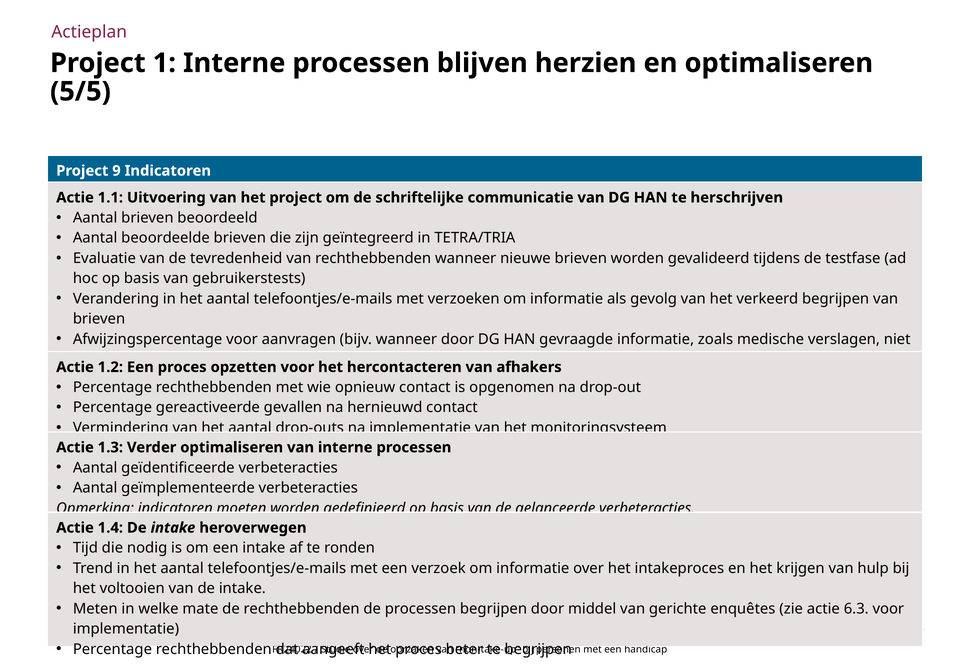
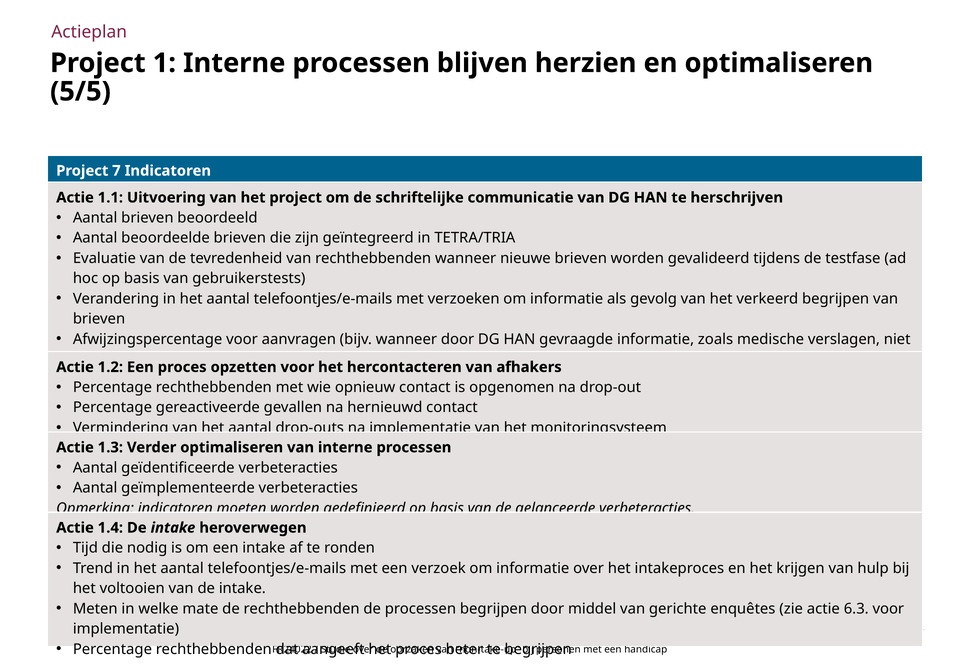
9: 9 -> 7
